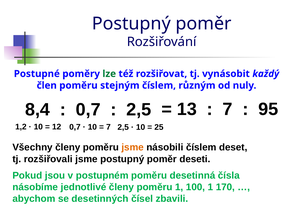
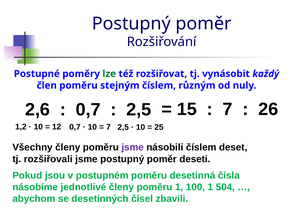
13: 13 -> 15
95: 95 -> 26
8,4: 8,4 -> 2,6
jsme at (133, 148) colour: orange -> purple
170: 170 -> 504
